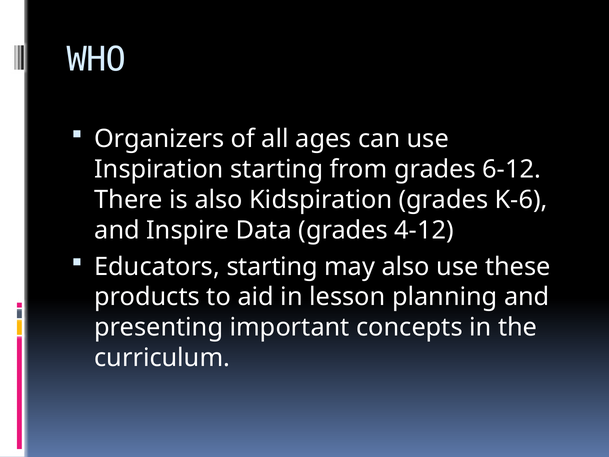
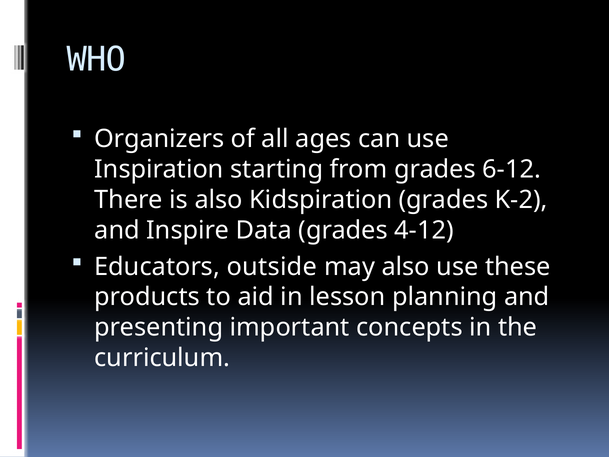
K-6: K-6 -> K-2
Educators starting: starting -> outside
